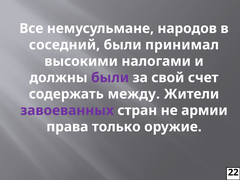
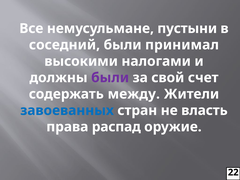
народов: народов -> пустыни
завоеванных colour: purple -> blue
армии: армии -> власть
только: только -> распад
